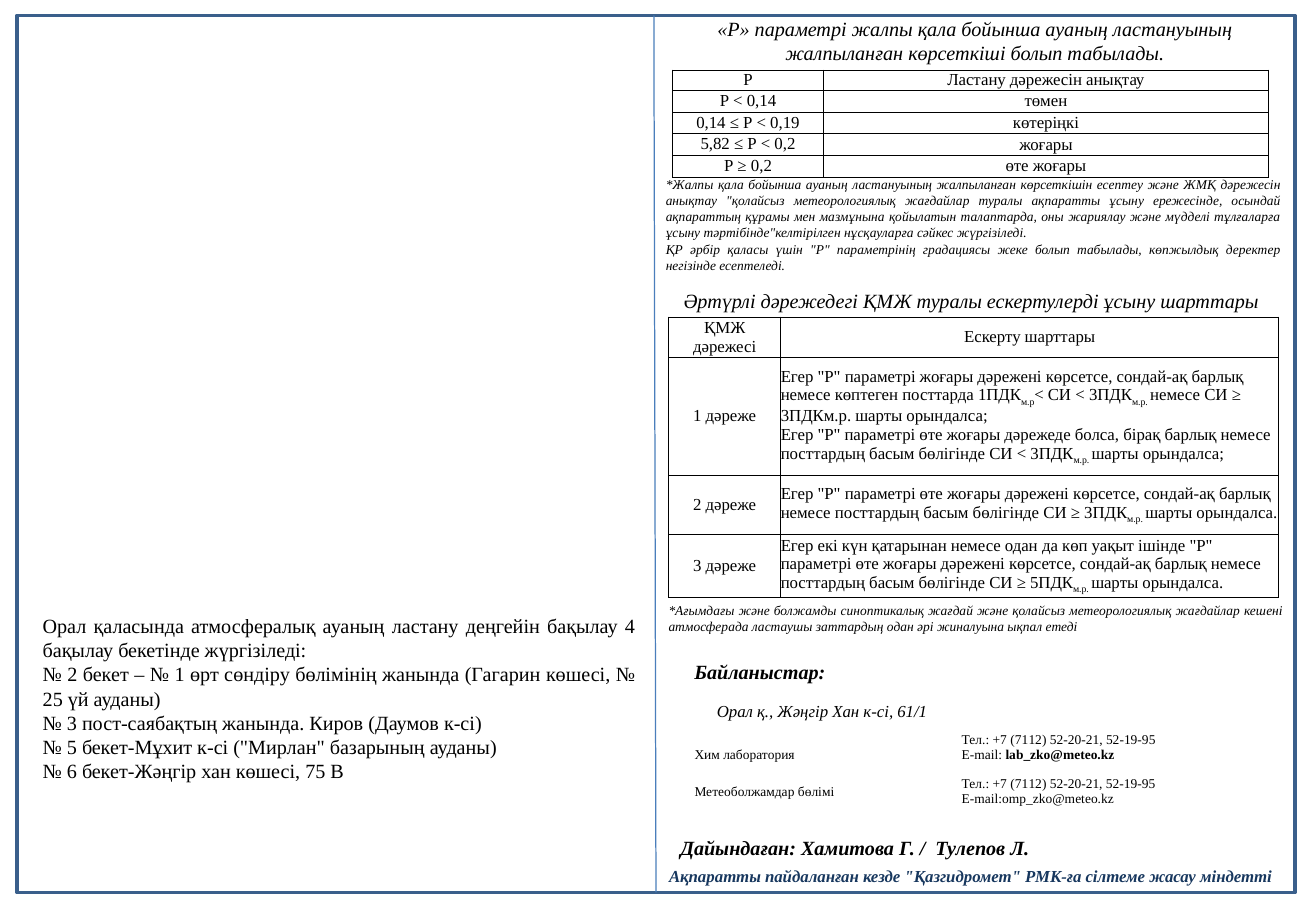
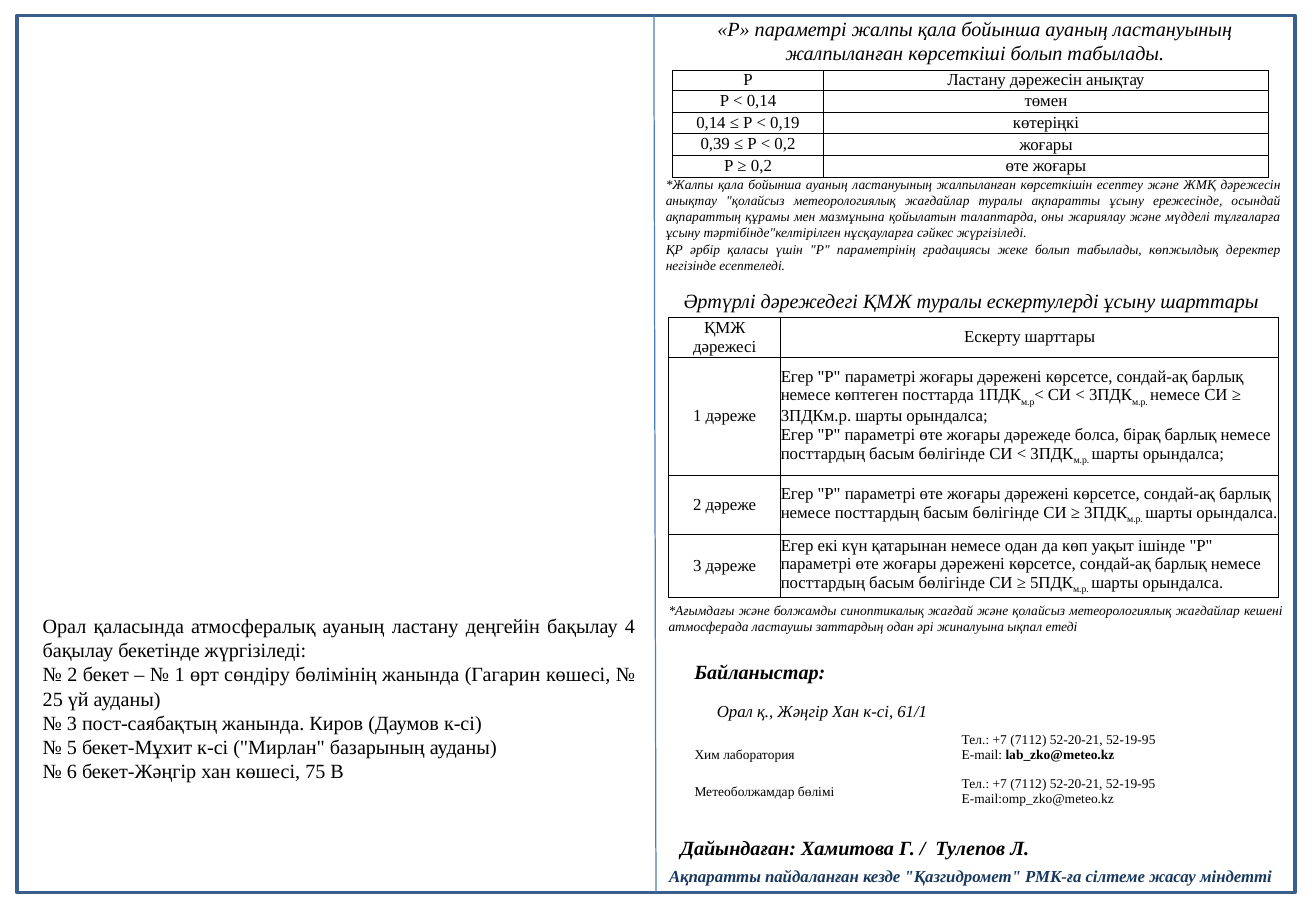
5,82: 5,82 -> 0,39
